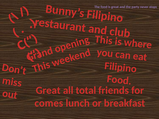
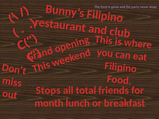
Great at (48, 91): Great -> Stops
comes: comes -> month
